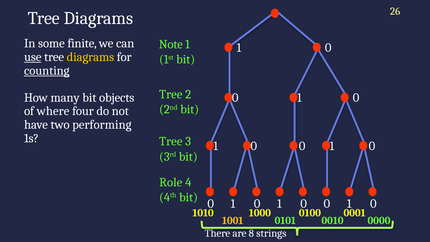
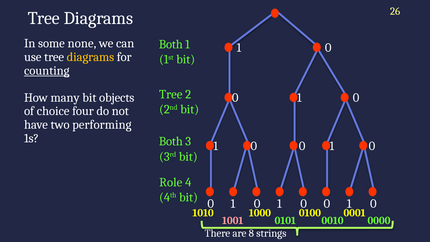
finite: finite -> none
Note at (171, 44): Note -> Both
use underline: present -> none
where: where -> choice
Tree at (171, 141): Tree -> Both
1001 colour: yellow -> pink
